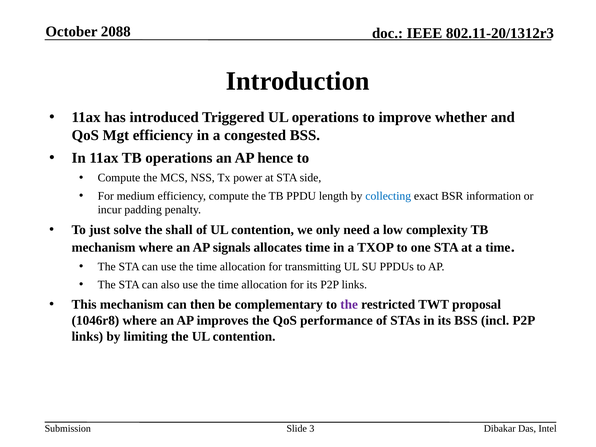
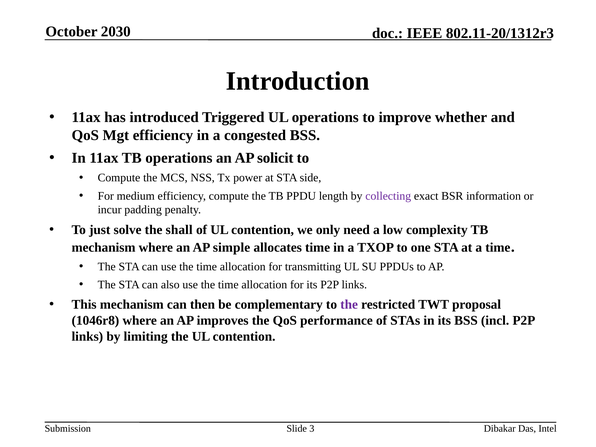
2088: 2088 -> 2030
hence: hence -> solicit
collecting colour: blue -> purple
signals: signals -> simple
